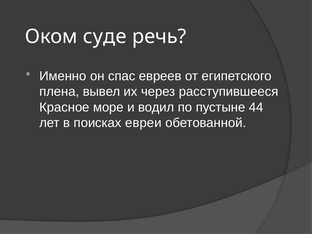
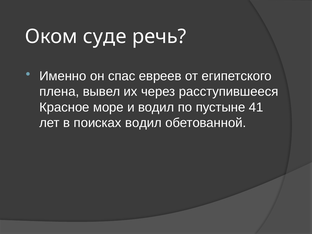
44: 44 -> 41
поисках евреи: евреи -> водил
